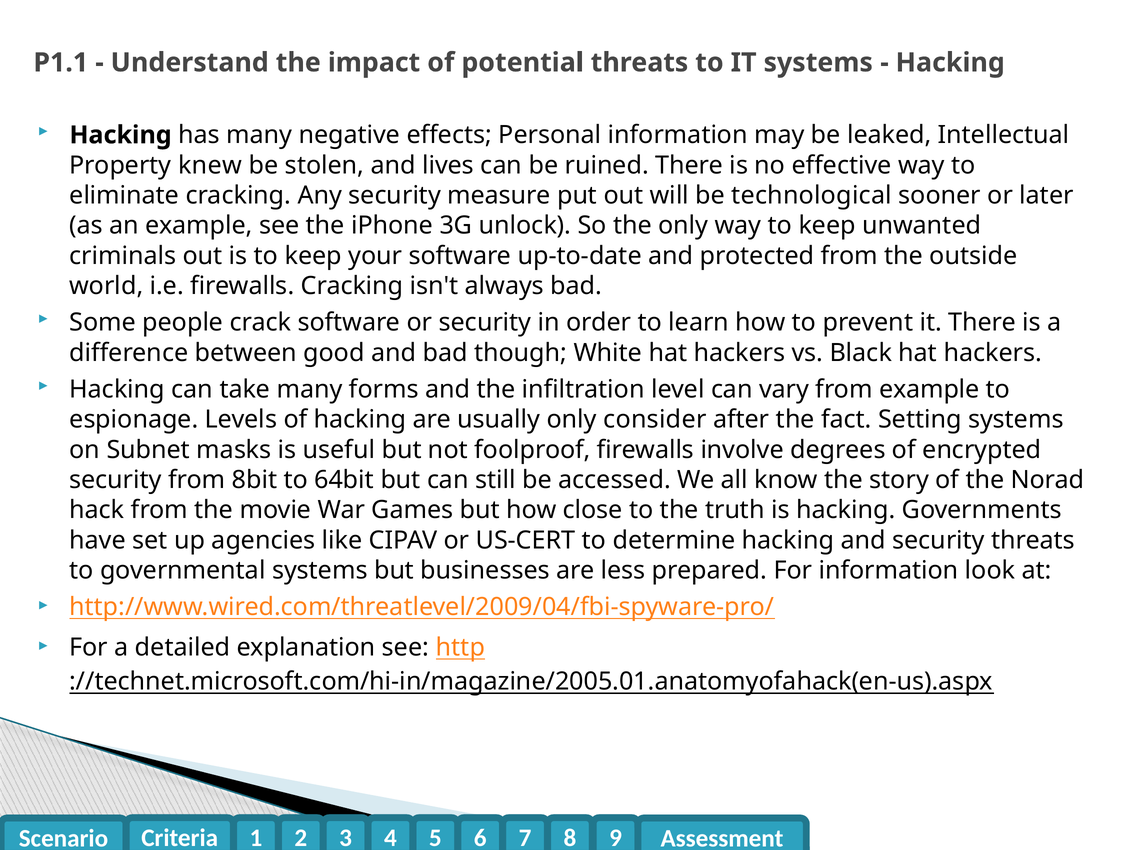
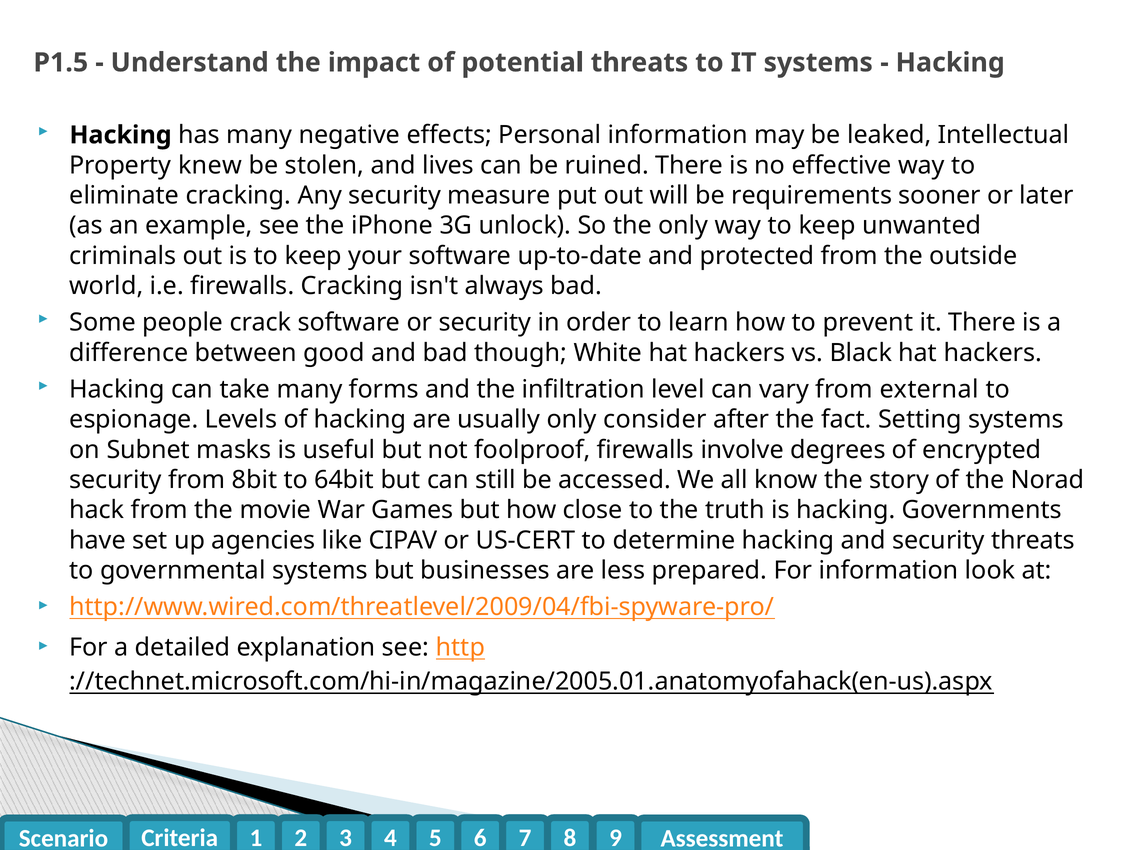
P1.1: P1.1 -> P1.5
technological: technological -> requirements
from example: example -> external
